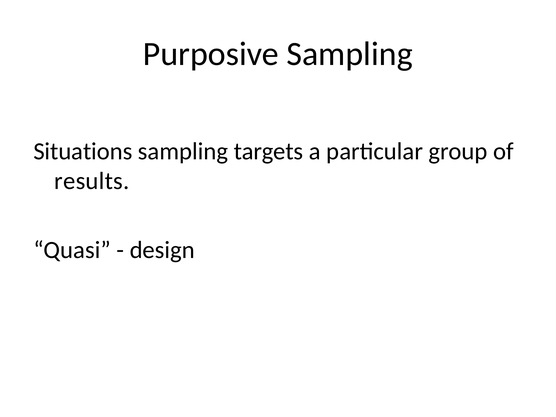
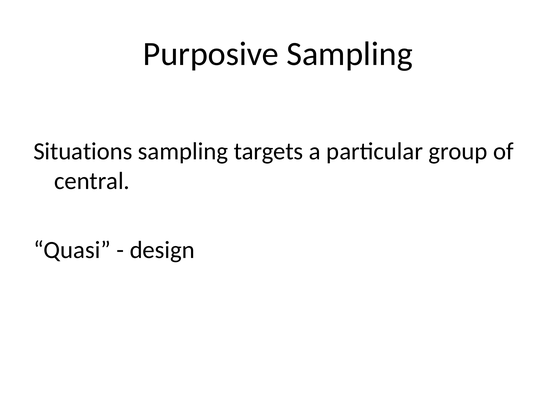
results: results -> central
